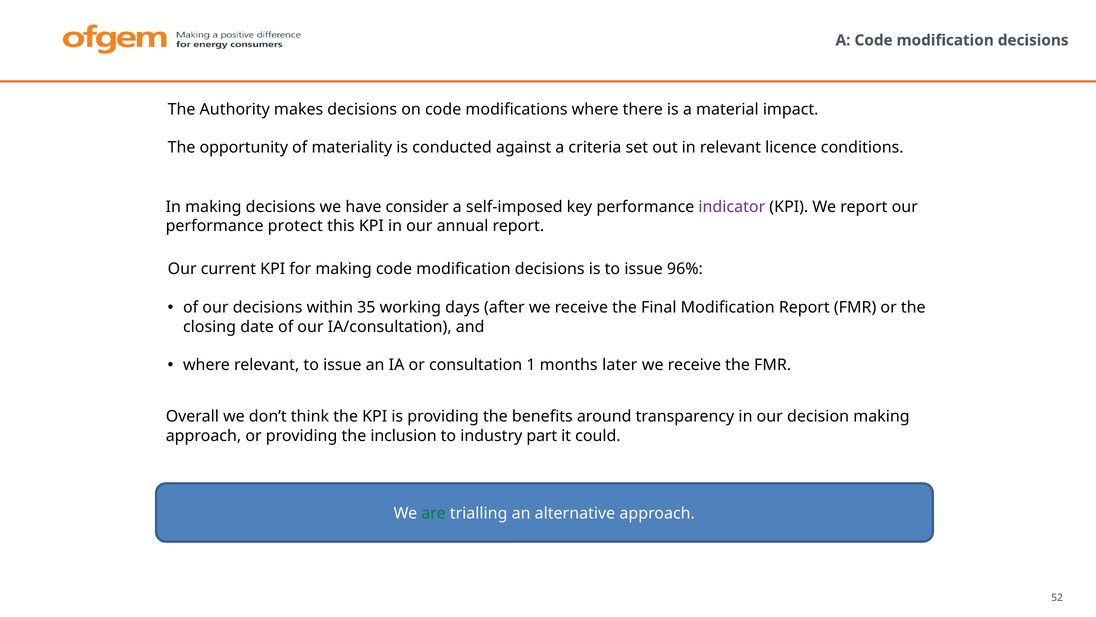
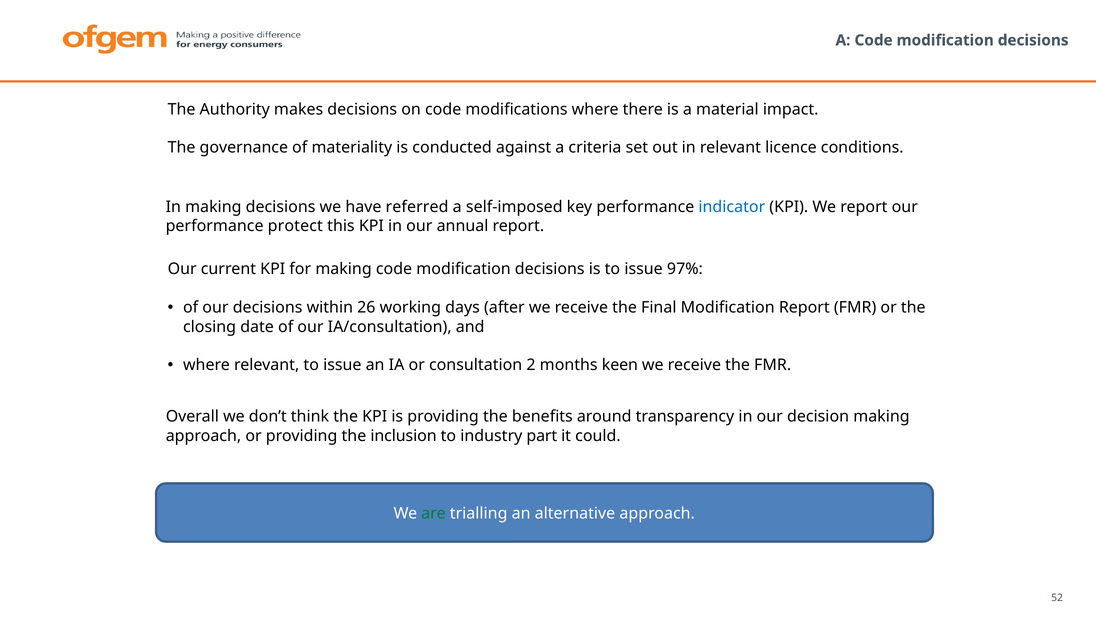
opportunity: opportunity -> governance
consider: consider -> referred
indicator colour: purple -> blue
96%: 96% -> 97%
35: 35 -> 26
1: 1 -> 2
later: later -> keen
